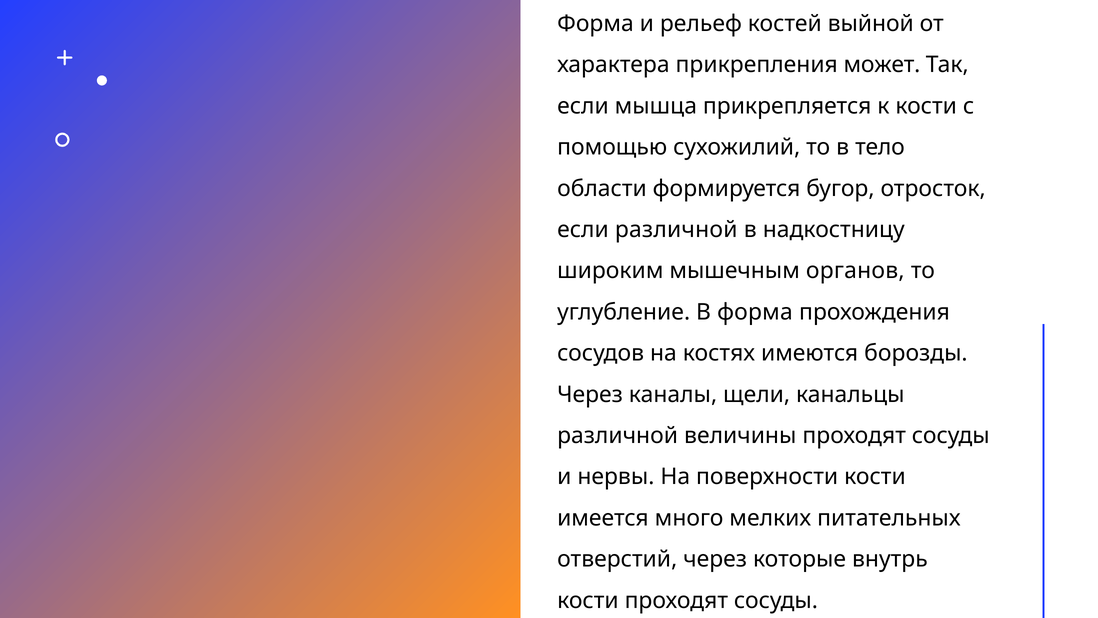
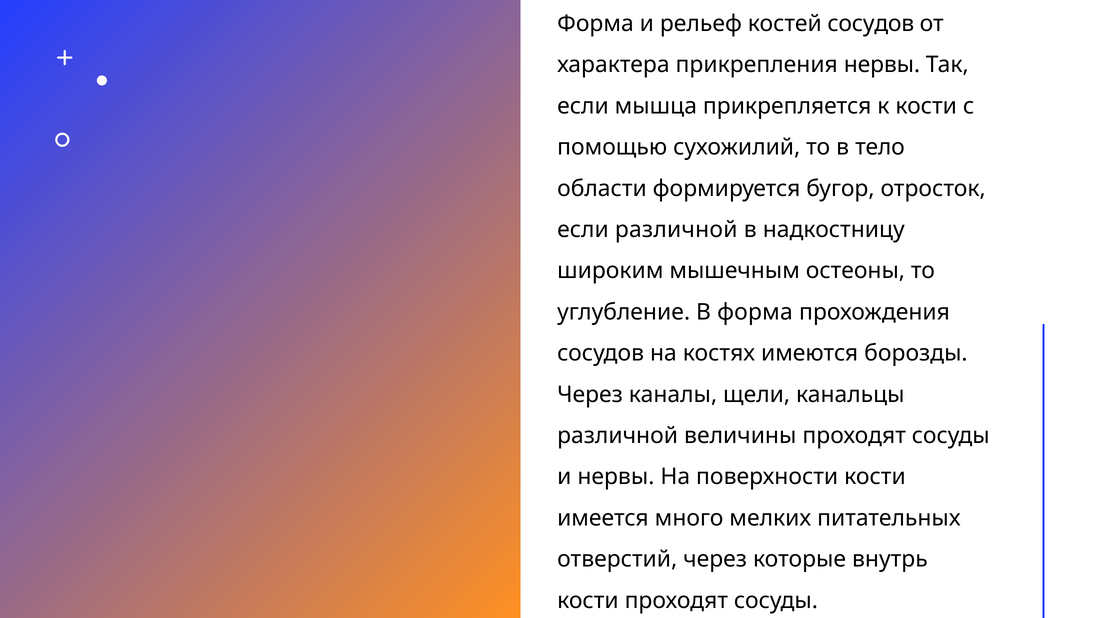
костей выйной: выйной -> сосудов
прикрепления может: может -> нервы
органов: органов -> остеоны
